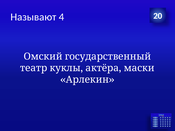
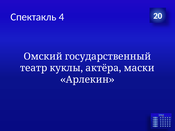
Называют: Называют -> Спектакль
